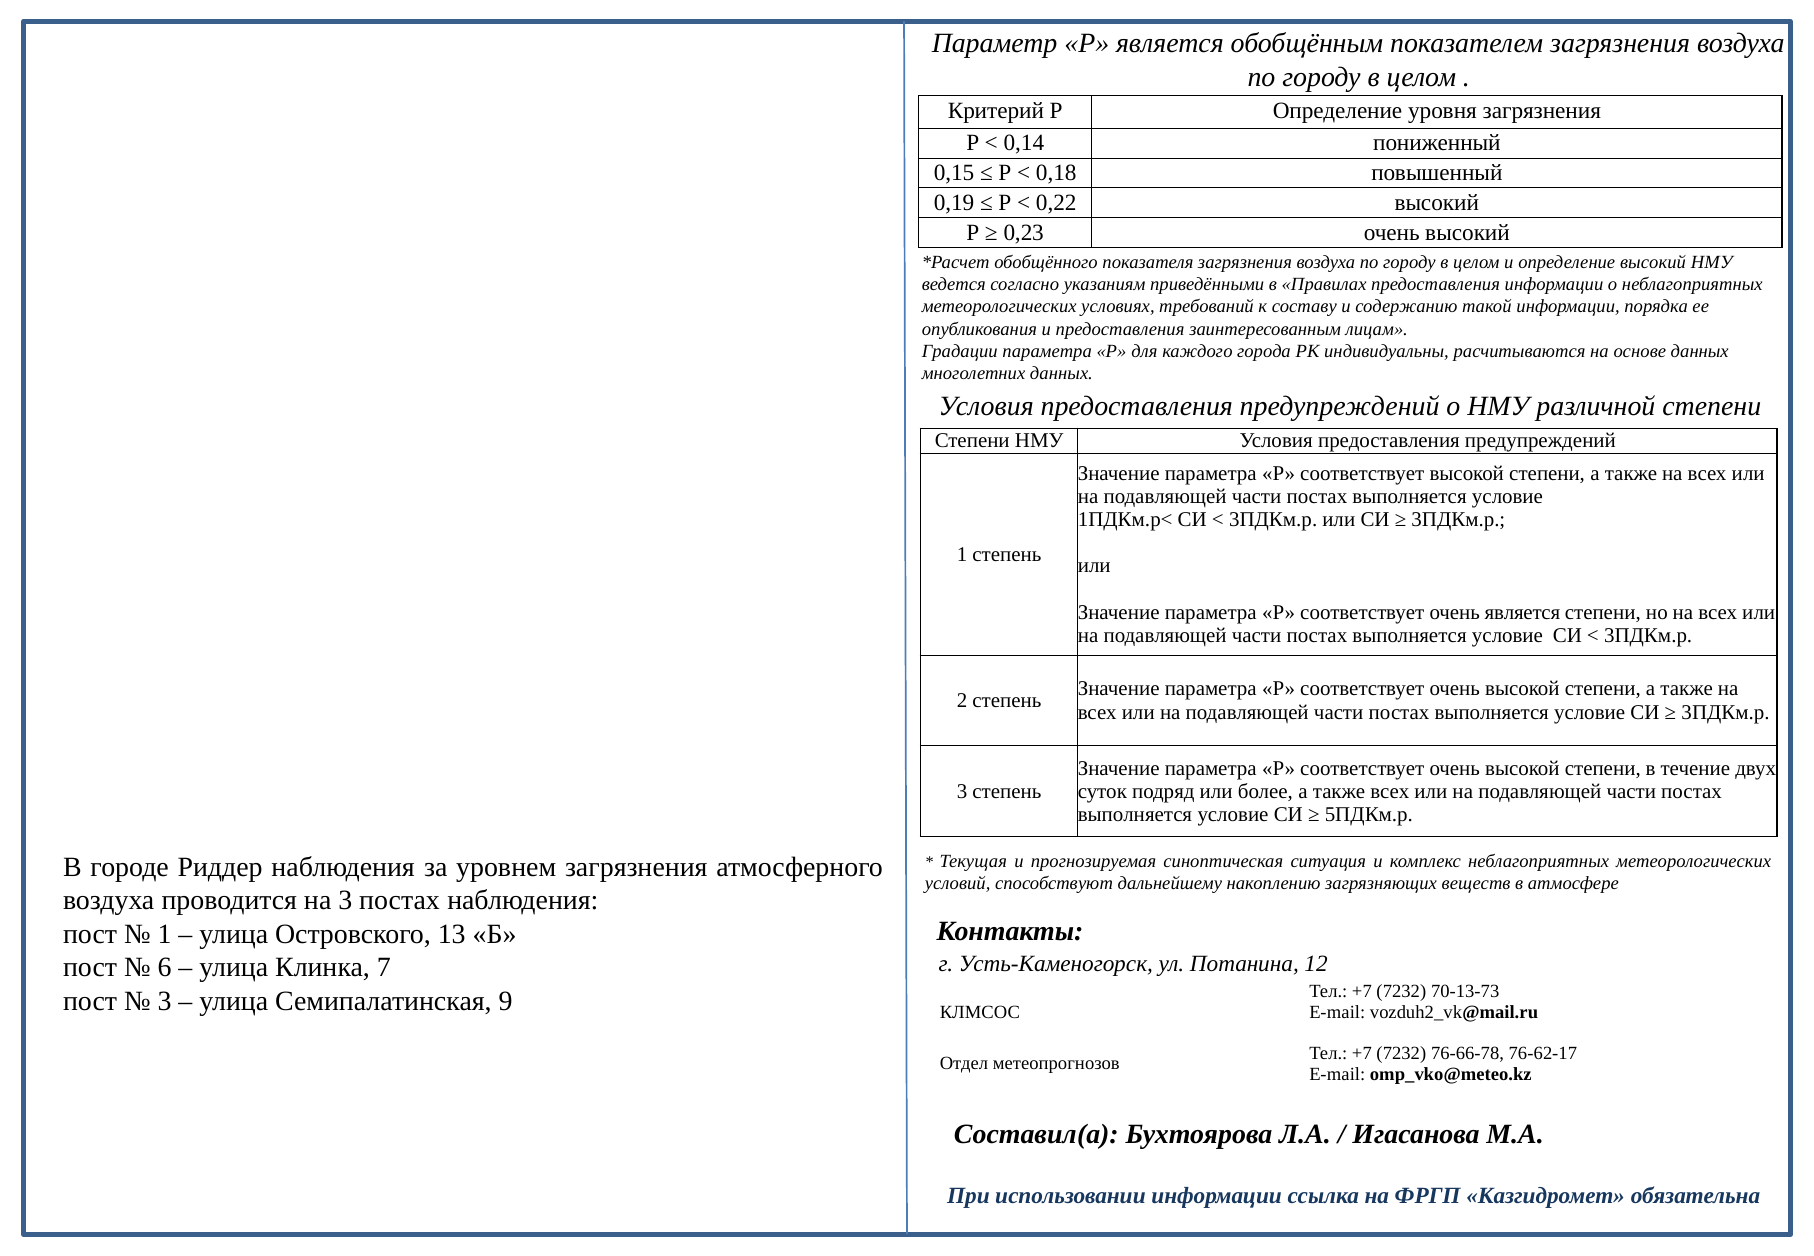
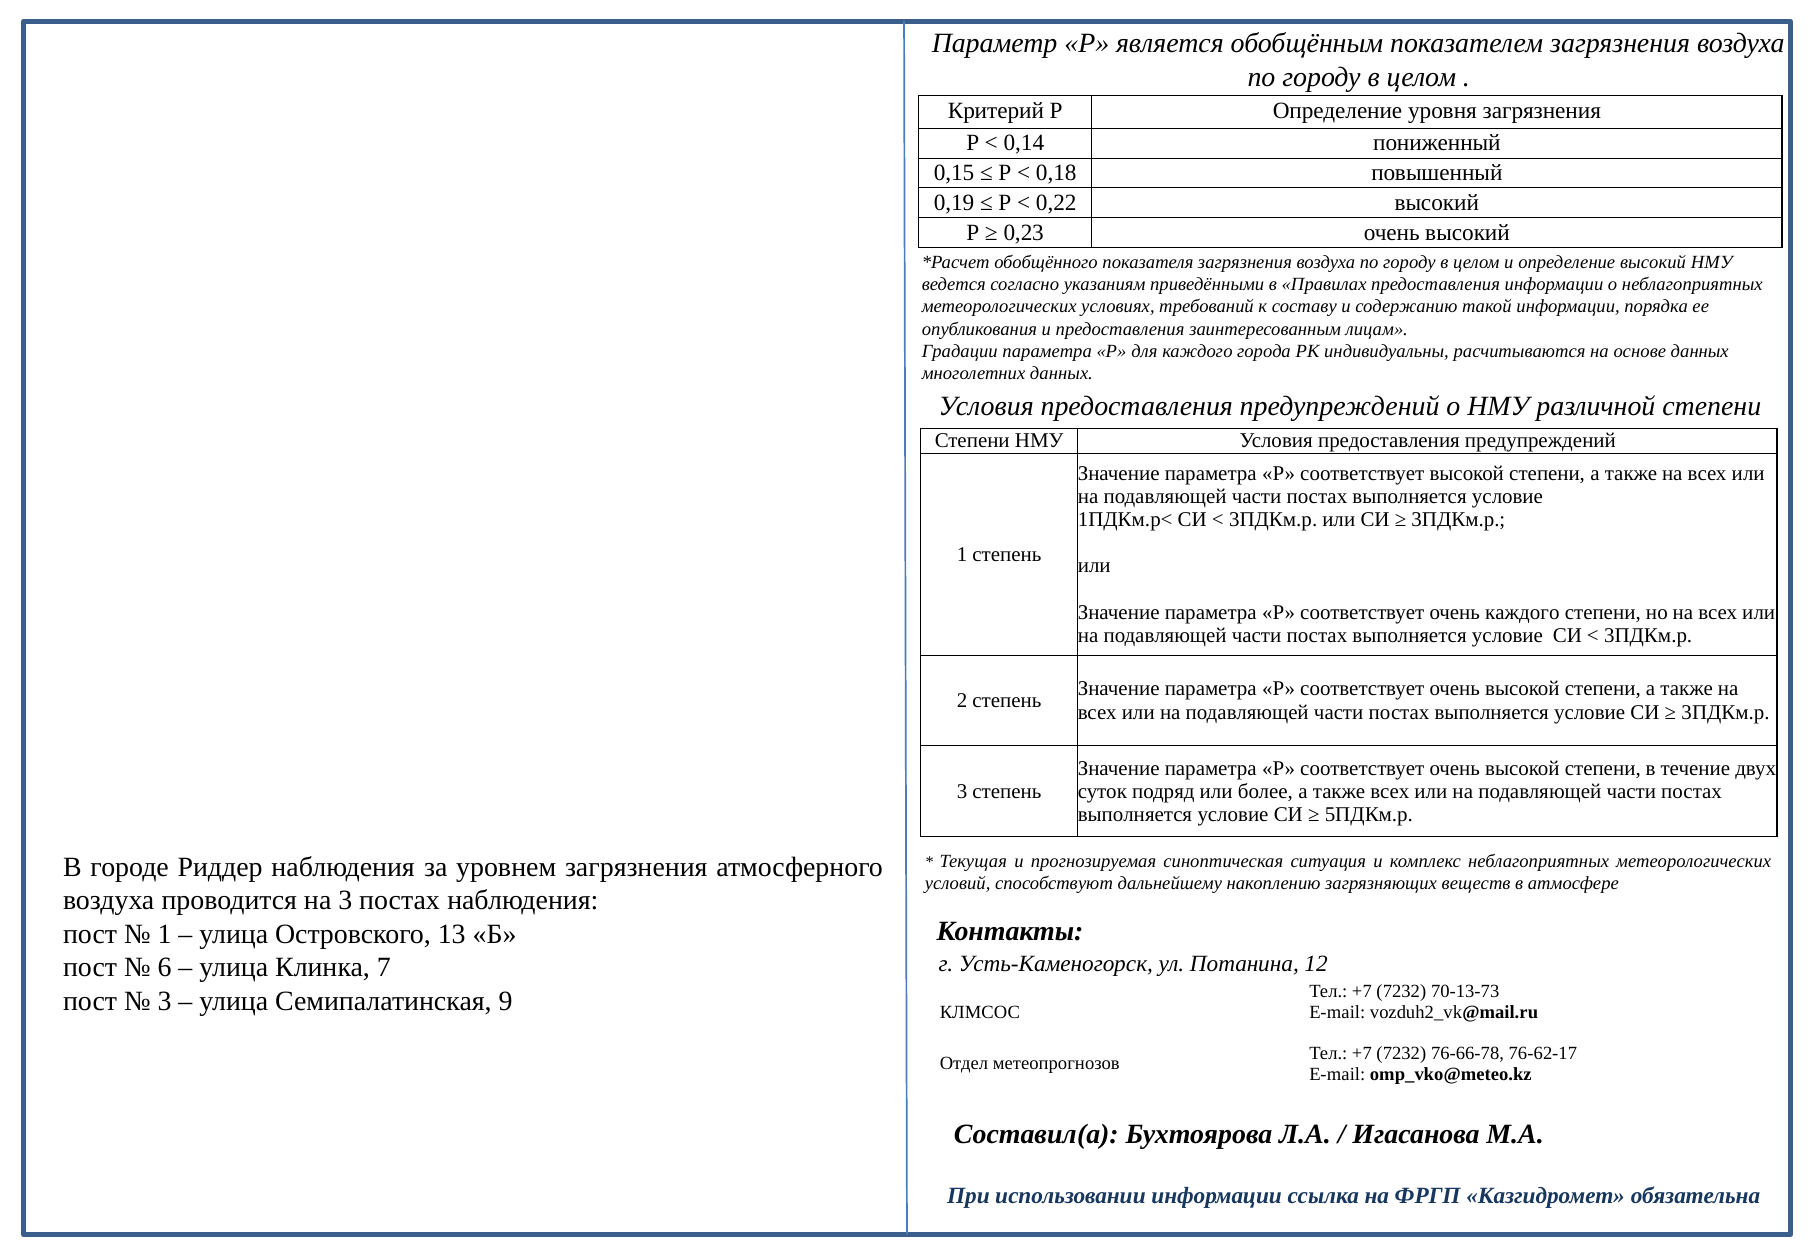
очень является: является -> каждого
